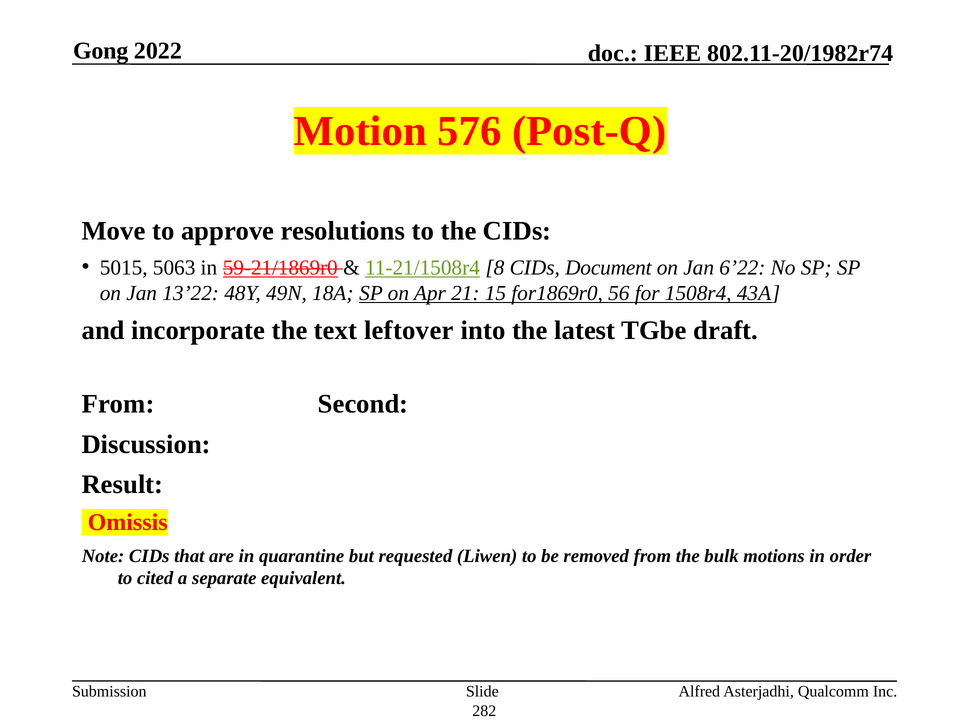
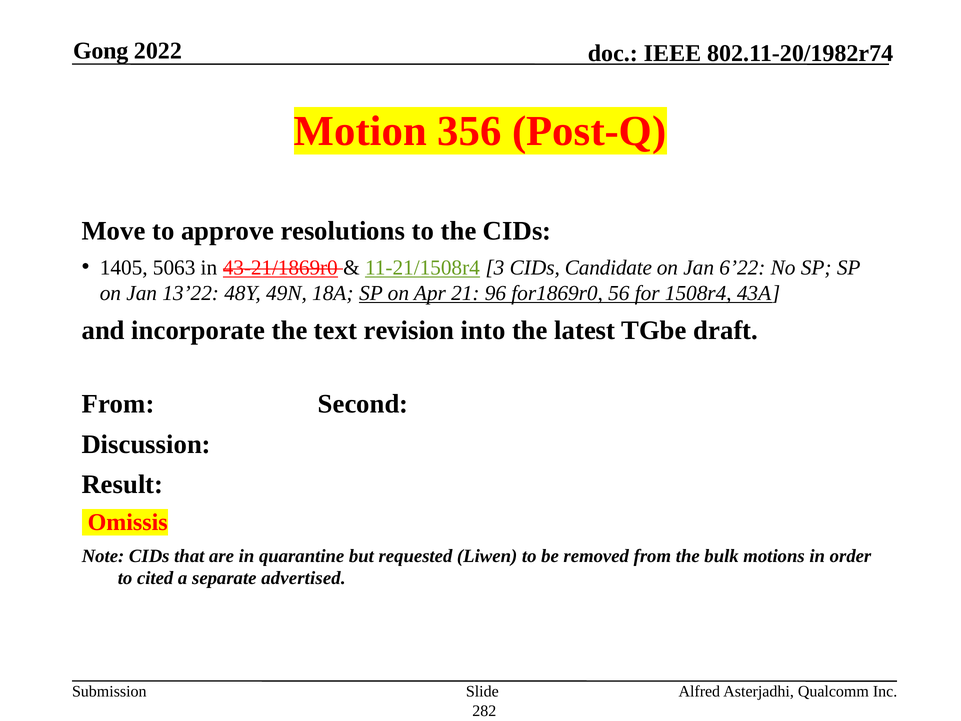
576: 576 -> 356
5015: 5015 -> 1405
59-21/1869r0: 59-21/1869r0 -> 43-21/1869r0
8: 8 -> 3
Document: Document -> Candidate
15: 15 -> 96
leftover: leftover -> revision
equivalent: equivalent -> advertised
